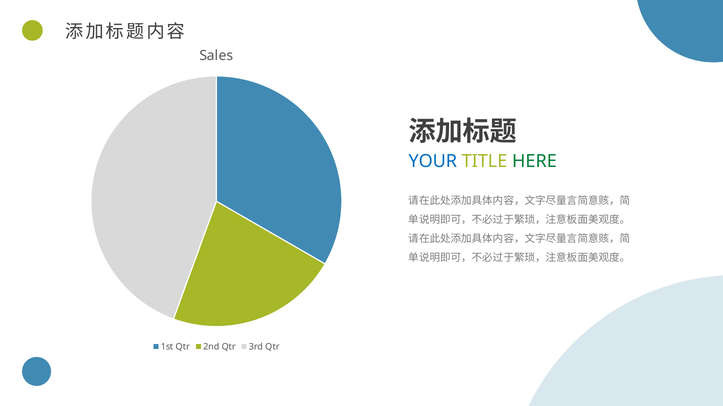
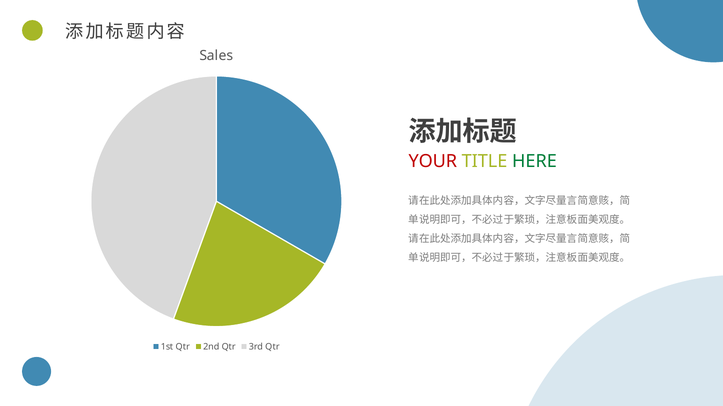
YOUR colour: blue -> red
